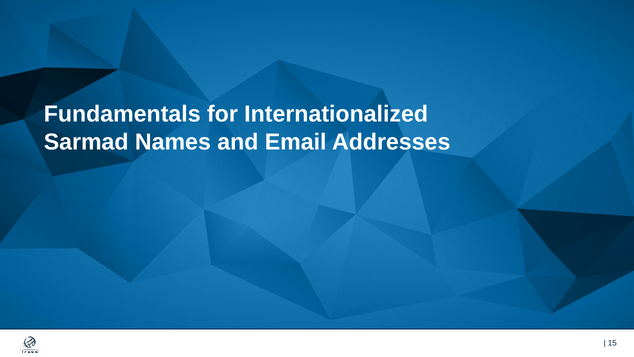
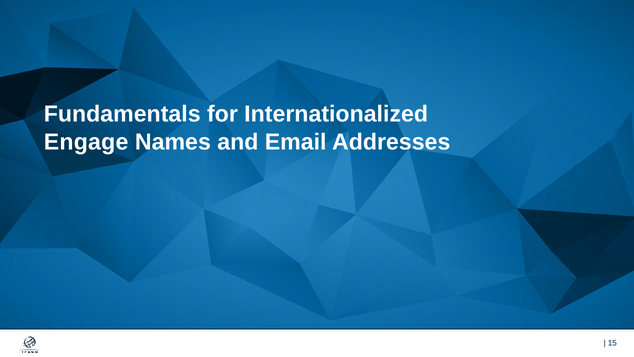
Sarmad: Sarmad -> Engage
